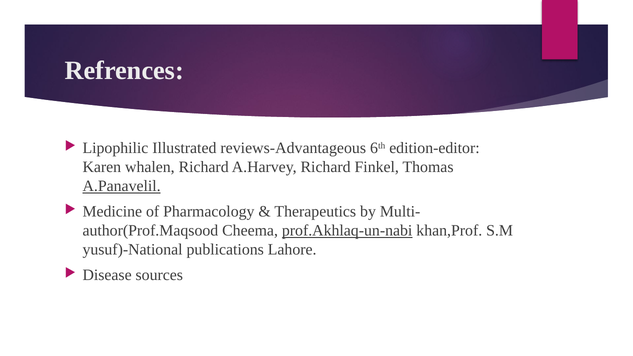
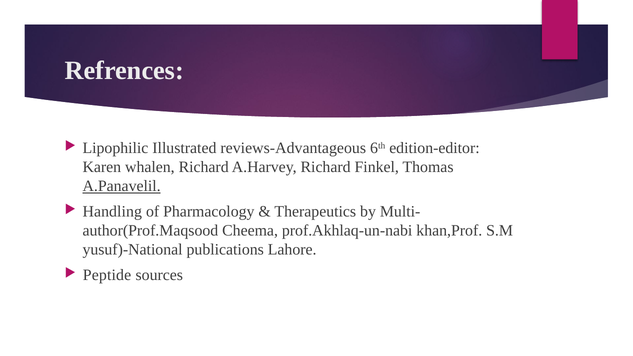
Medicine: Medicine -> Handling
prof.Akhlaq-un-nabi underline: present -> none
Disease: Disease -> Peptide
